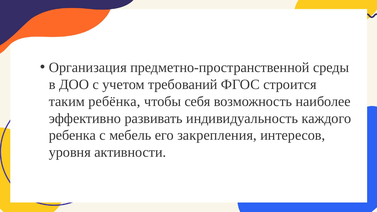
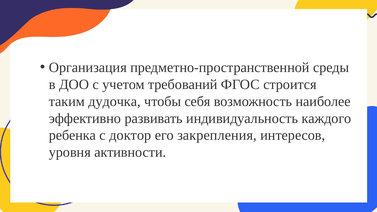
ребёнка: ребёнка -> дудочка
мебель: мебель -> доктор
